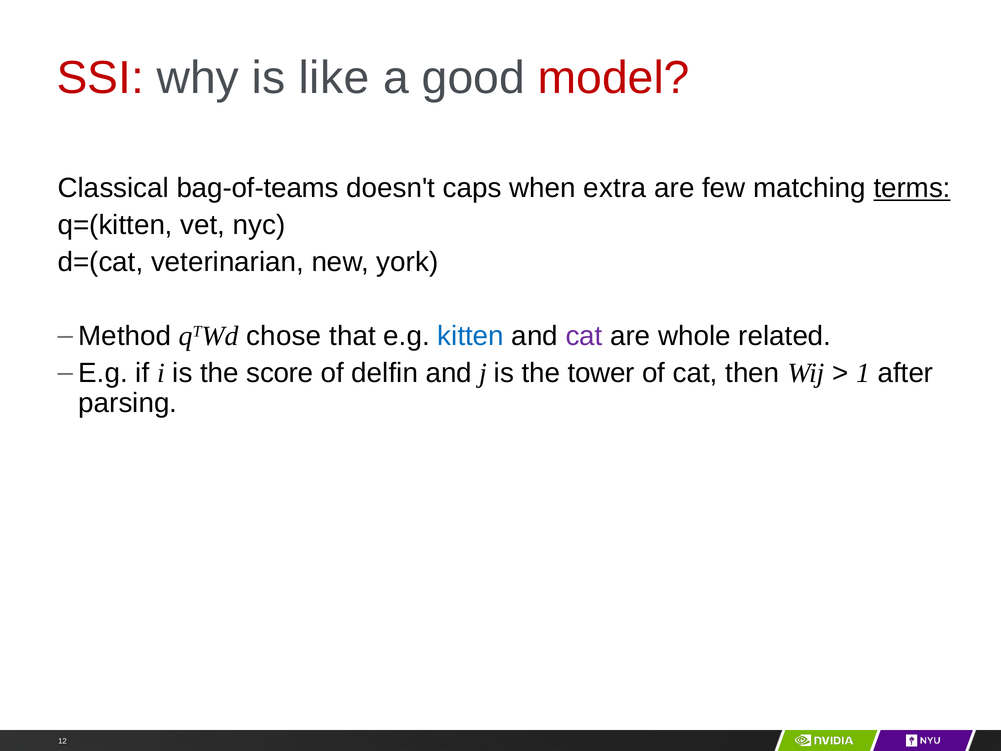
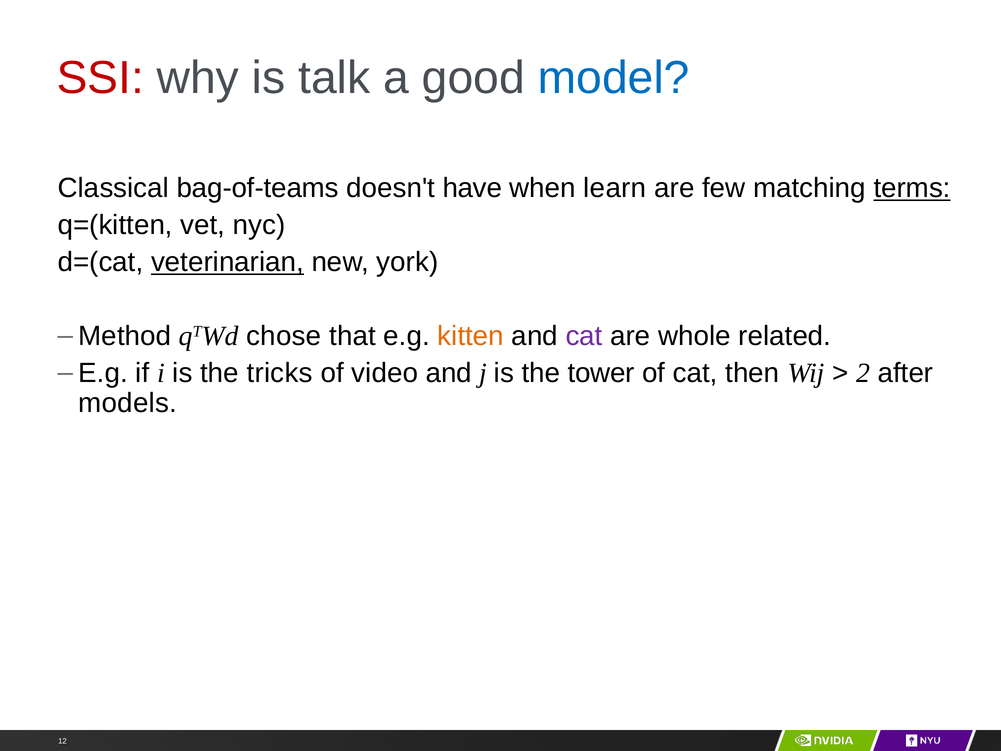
like: like -> talk
model colour: red -> blue
caps: caps -> have
extra: extra -> learn
veterinarian underline: none -> present
kitten colour: blue -> orange
score: score -> tricks
delfin: delfin -> video
1: 1 -> 2
parsing: parsing -> models
